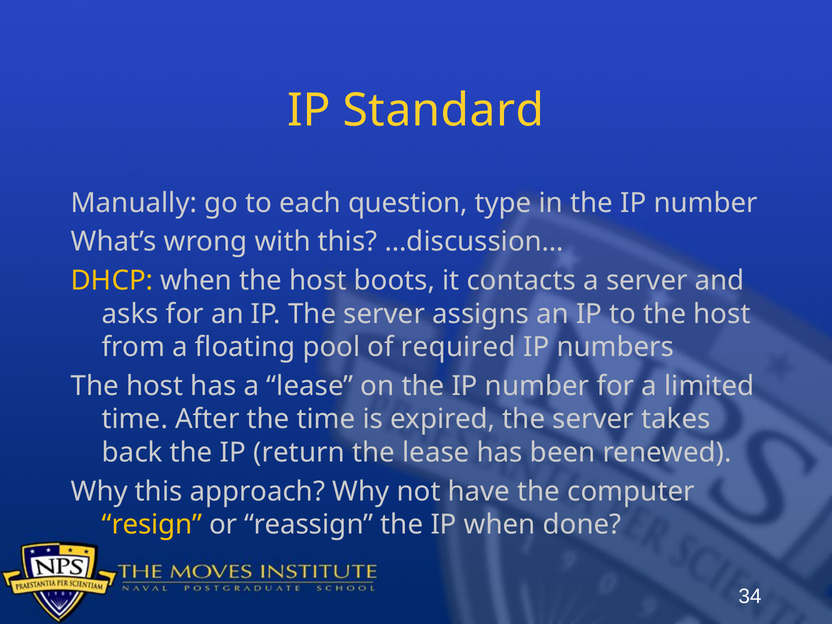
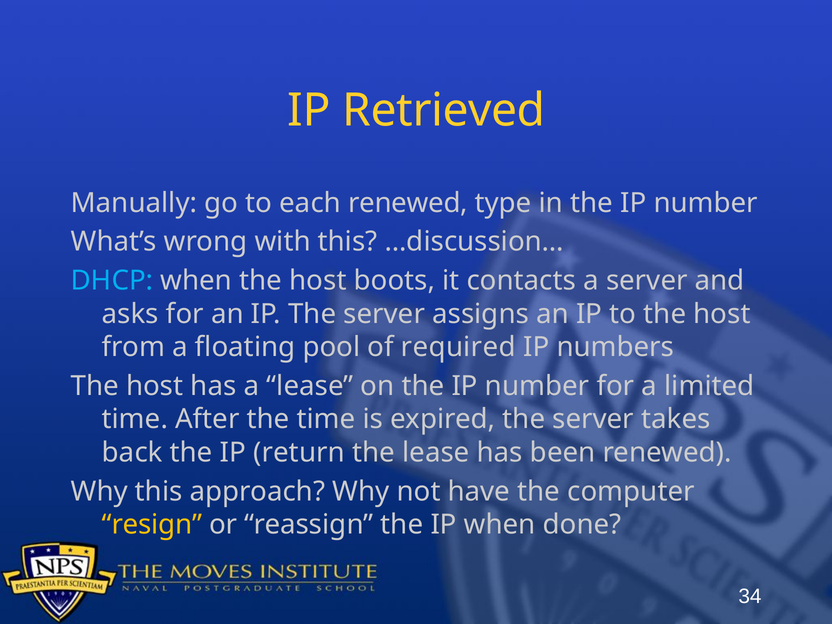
Standard: Standard -> Retrieved
each question: question -> renewed
DHCP colour: yellow -> light blue
